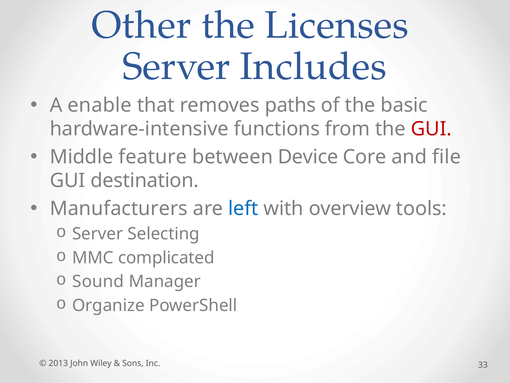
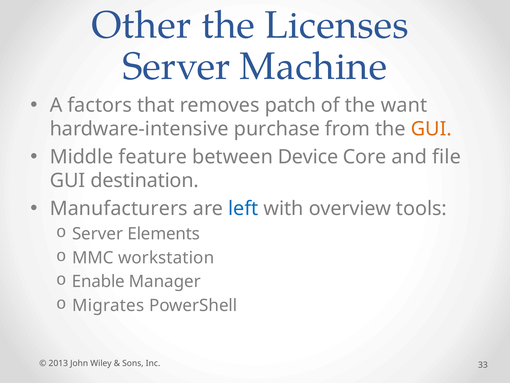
Includes: Includes -> Machine
enable: enable -> factors
paths: paths -> patch
basic: basic -> want
functions: functions -> purchase
GUI at (431, 129) colour: red -> orange
Selecting: Selecting -> Elements
complicated: complicated -> workstation
Sound: Sound -> Enable
Organize: Organize -> Migrates
